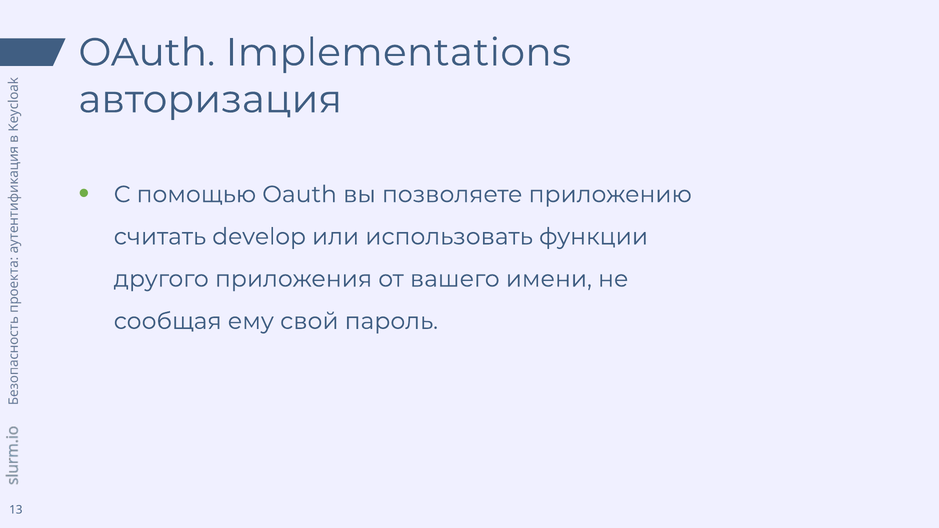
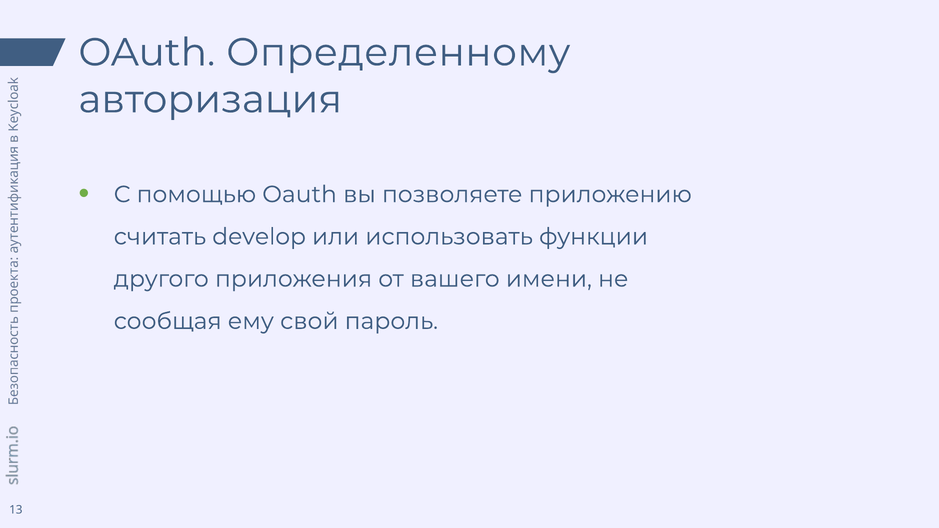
Implementations: Implementations -> Определенному
